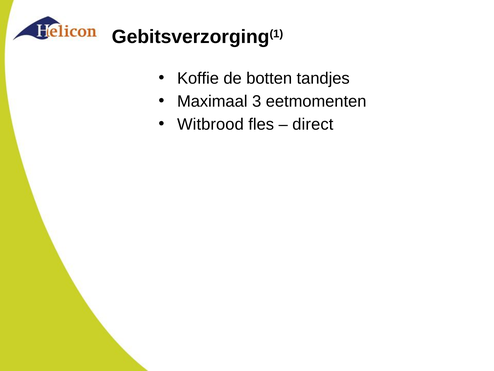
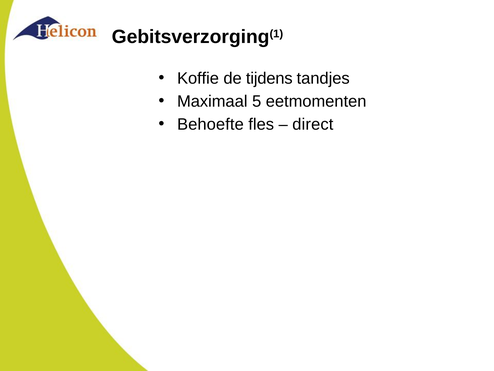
botten: botten -> tijdens
3: 3 -> 5
Witbrood: Witbrood -> Behoefte
